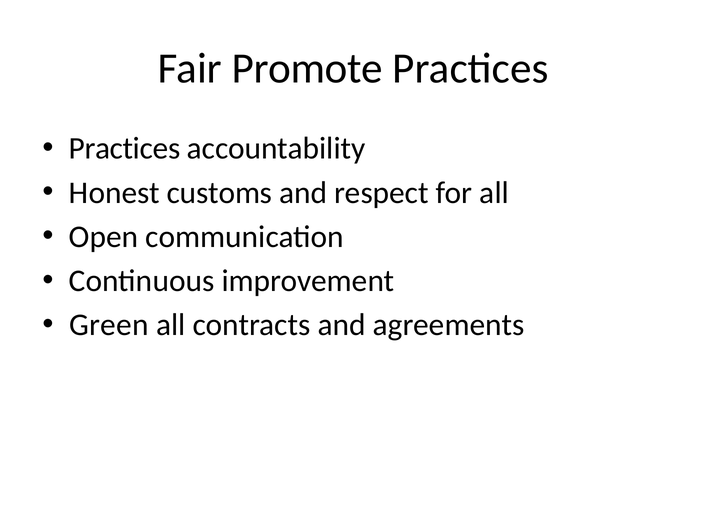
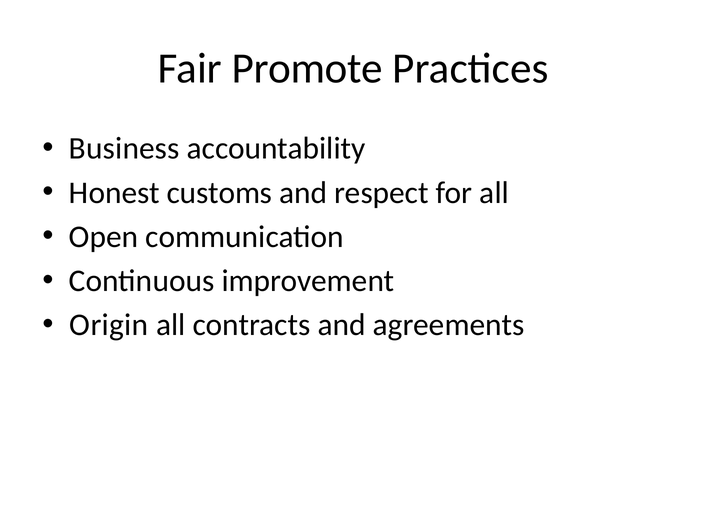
Practices at (125, 148): Practices -> Business
Green: Green -> Origin
